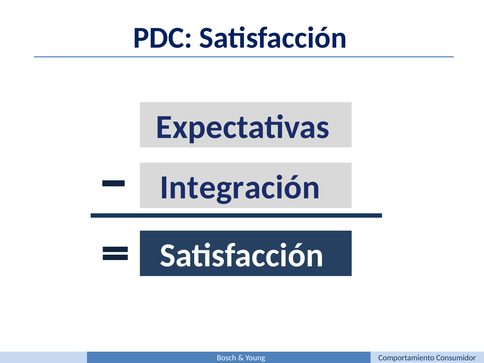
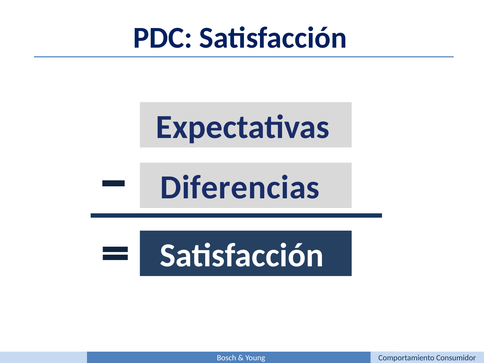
Integración: Integración -> Diferencias
